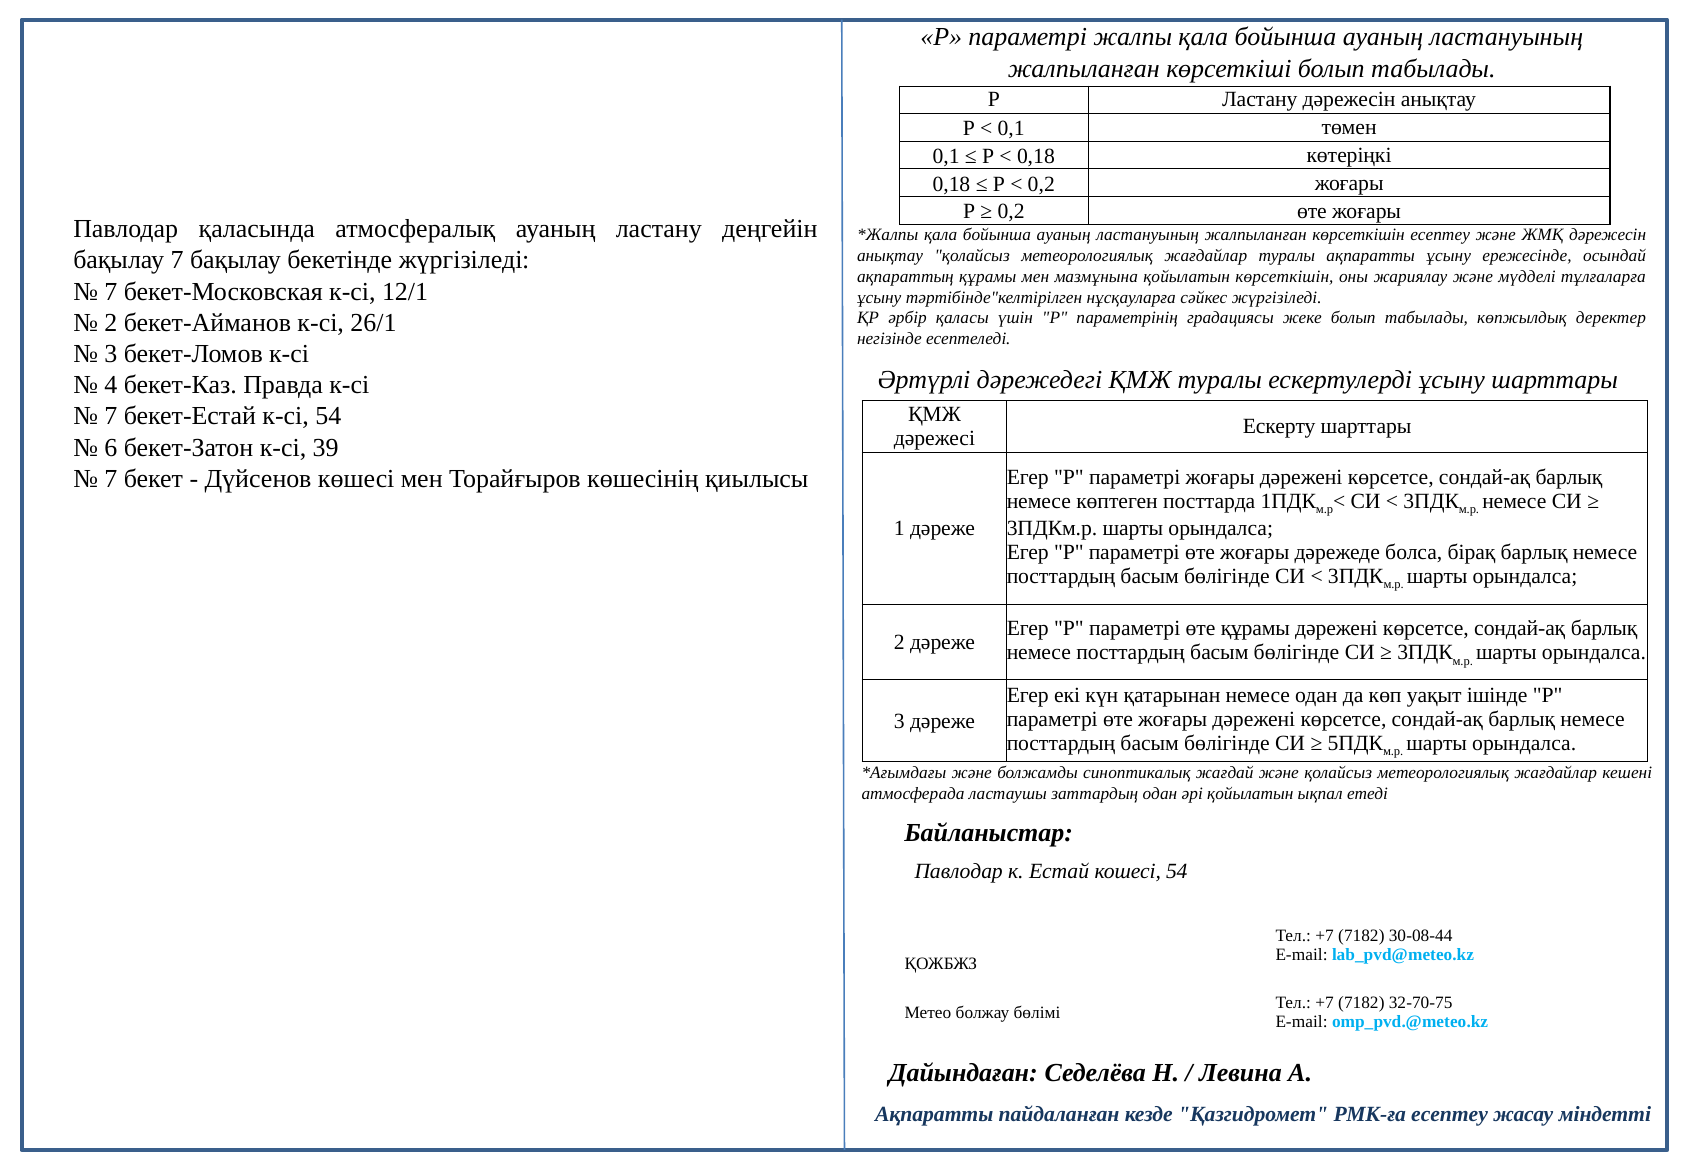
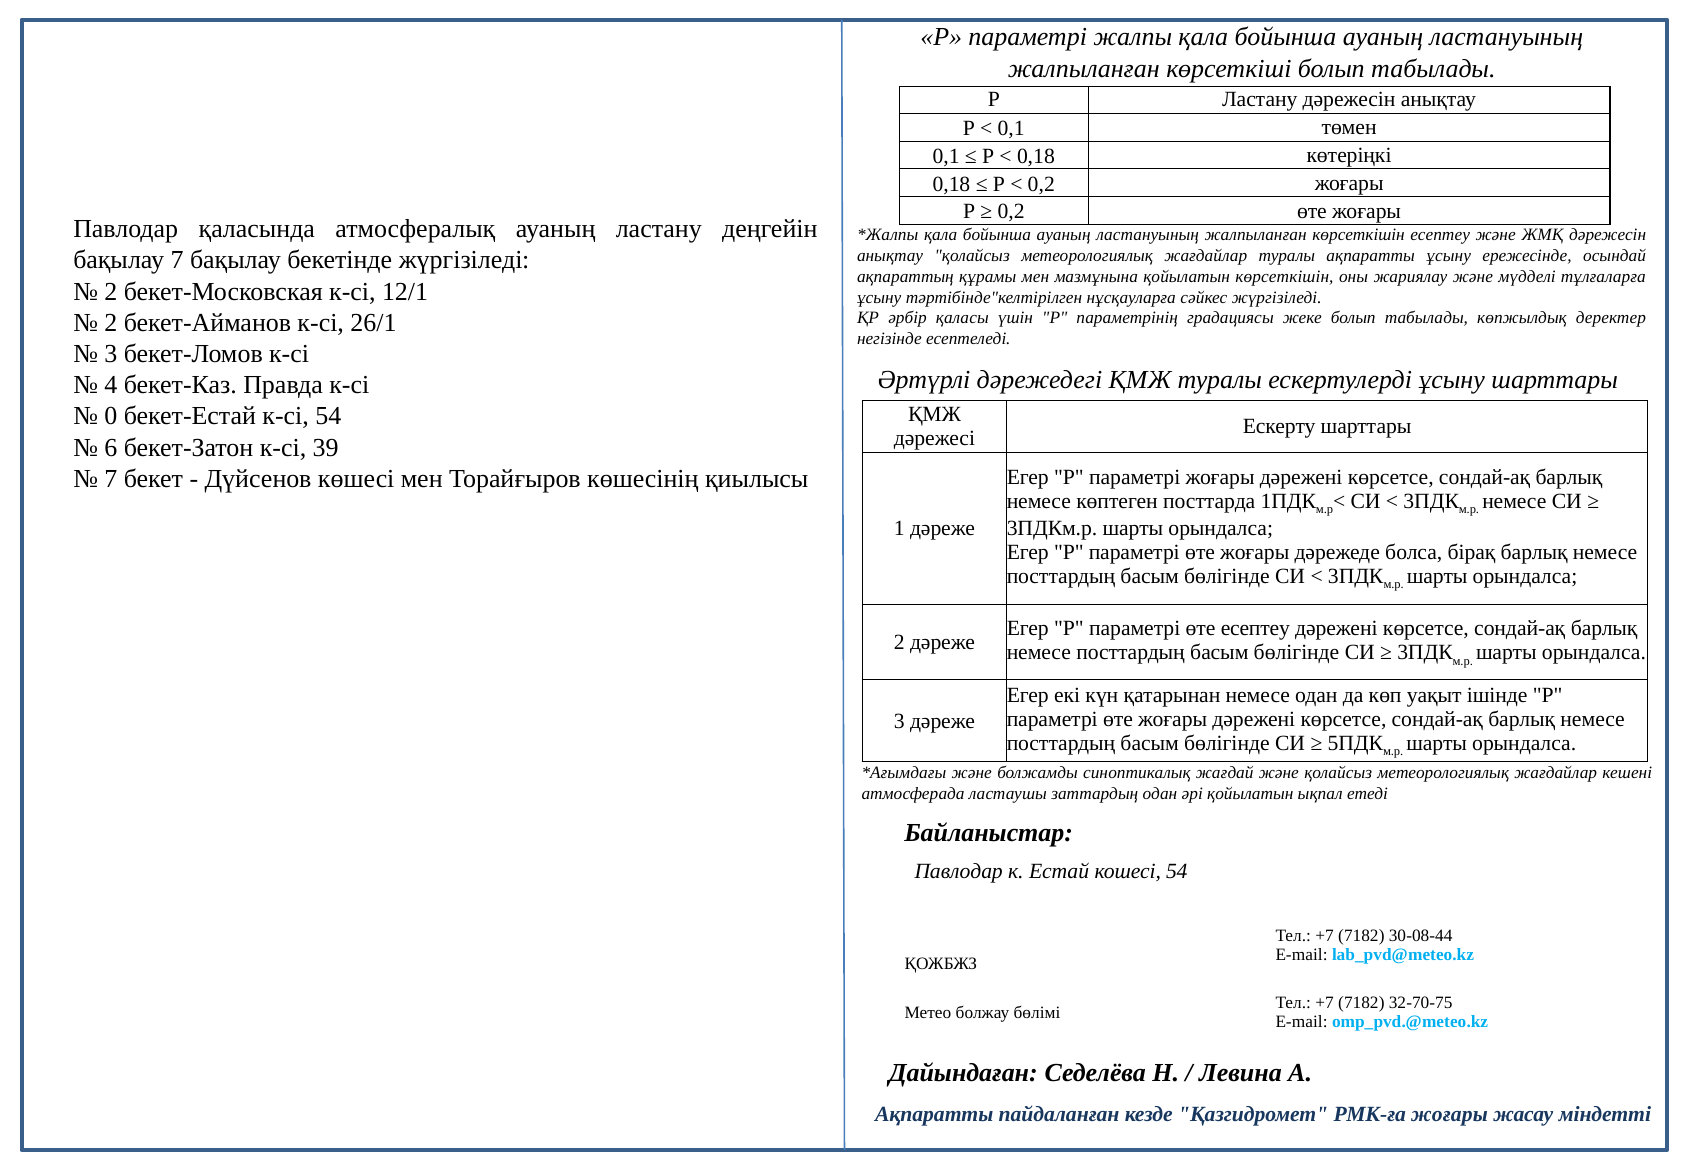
7 at (111, 291): 7 -> 2
7 at (111, 416): 7 -> 0
өте құрамы: құрамы -> есептеу
РМК-ға есептеу: есептеу -> жоғары
